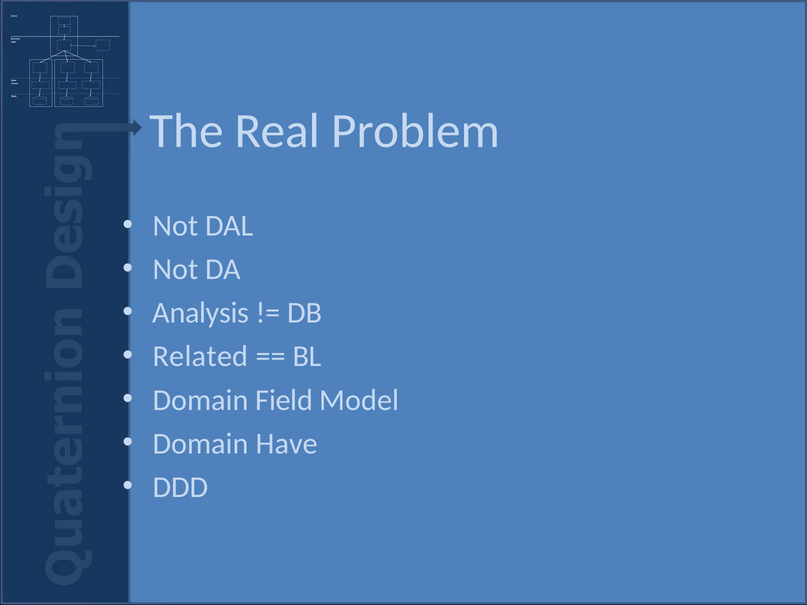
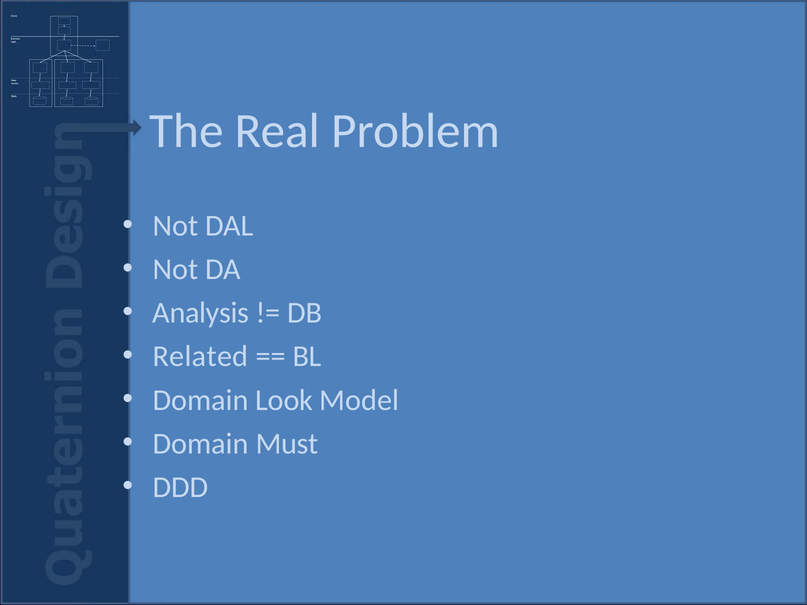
Field: Field -> Look
Have: Have -> Must
